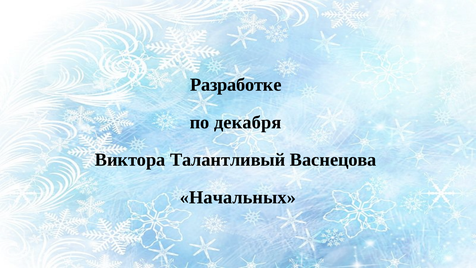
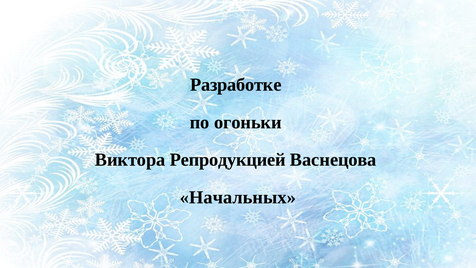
декабря: декабря -> огоньки
Талантливый: Талантливый -> Репродукцией
